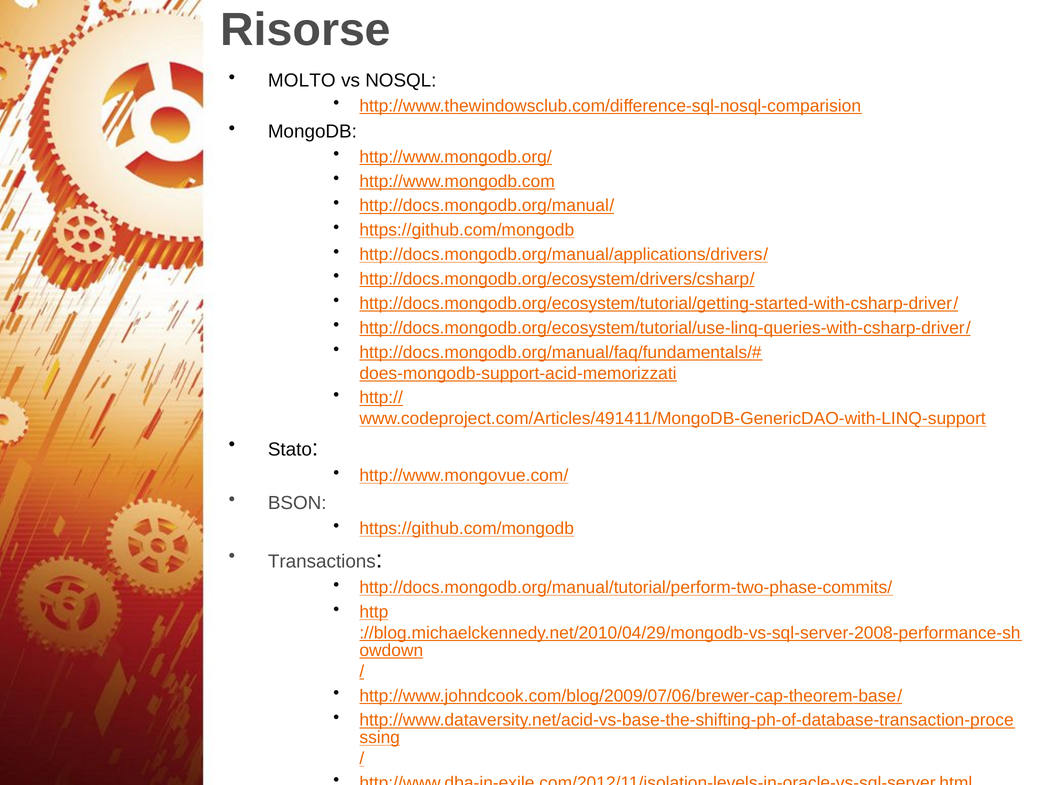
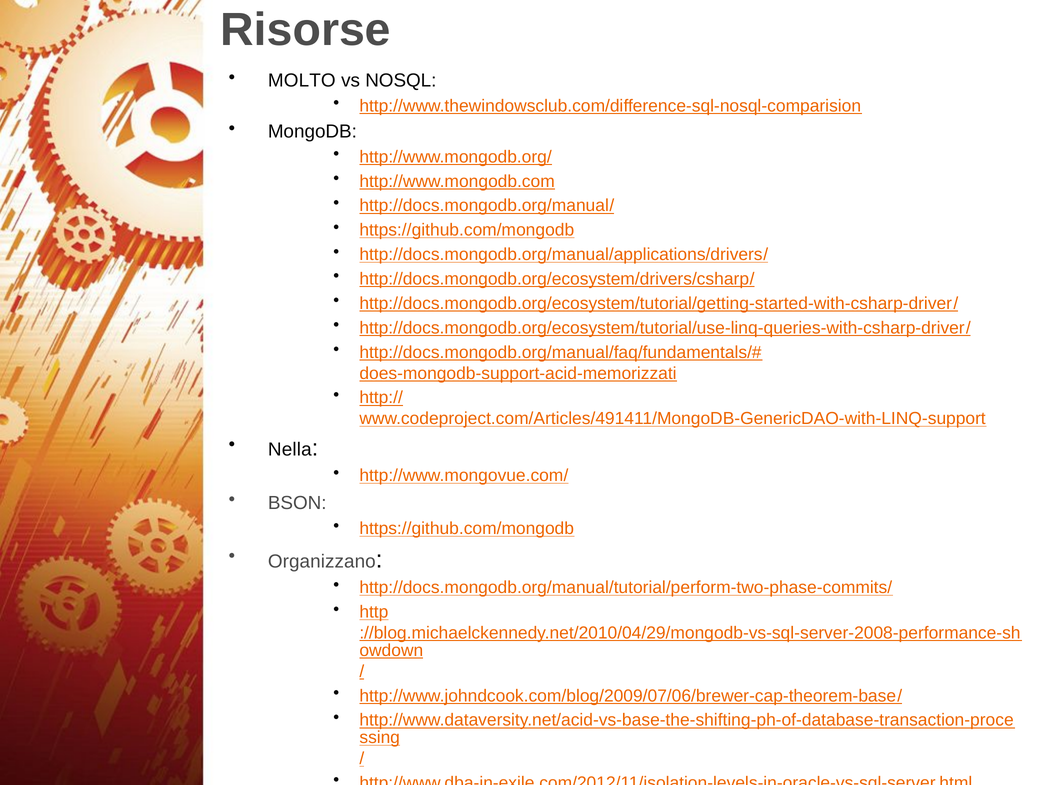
Stato: Stato -> Nella
Transactions: Transactions -> Organizzano
